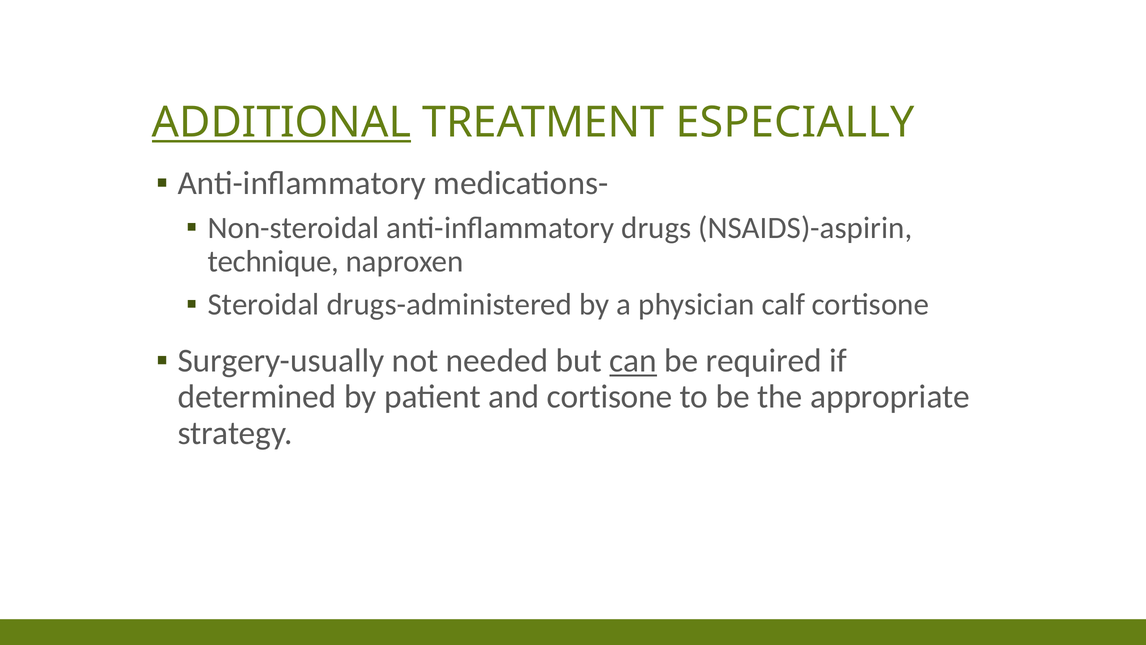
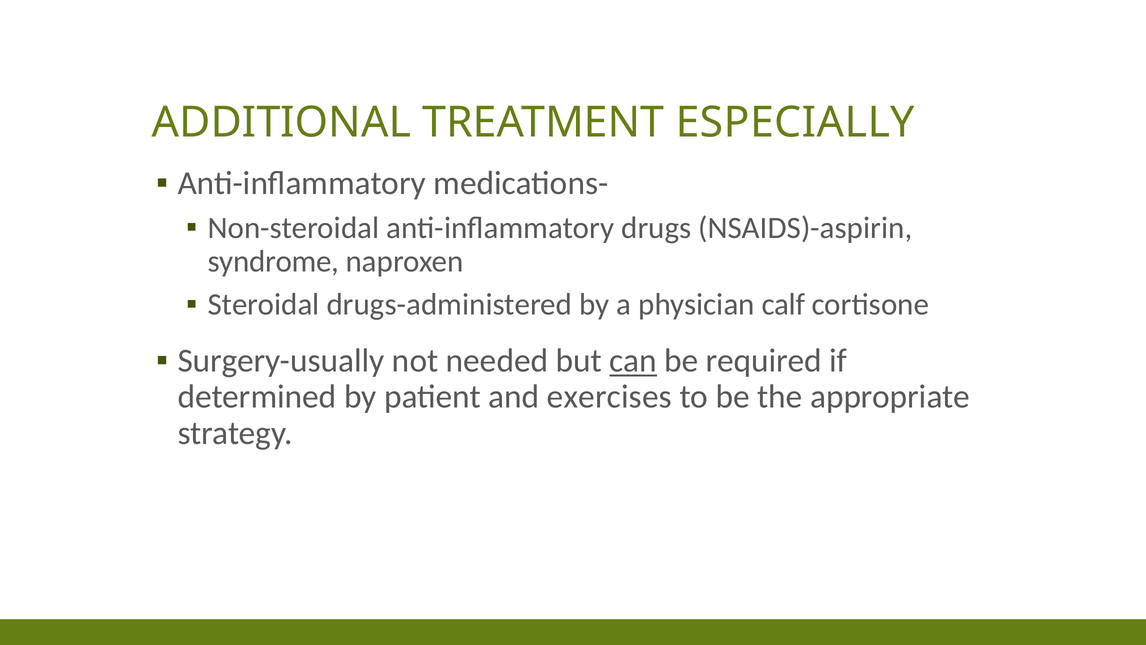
ADDITIONAL underline: present -> none
technique: technique -> syndrome
and cortisone: cortisone -> exercises
